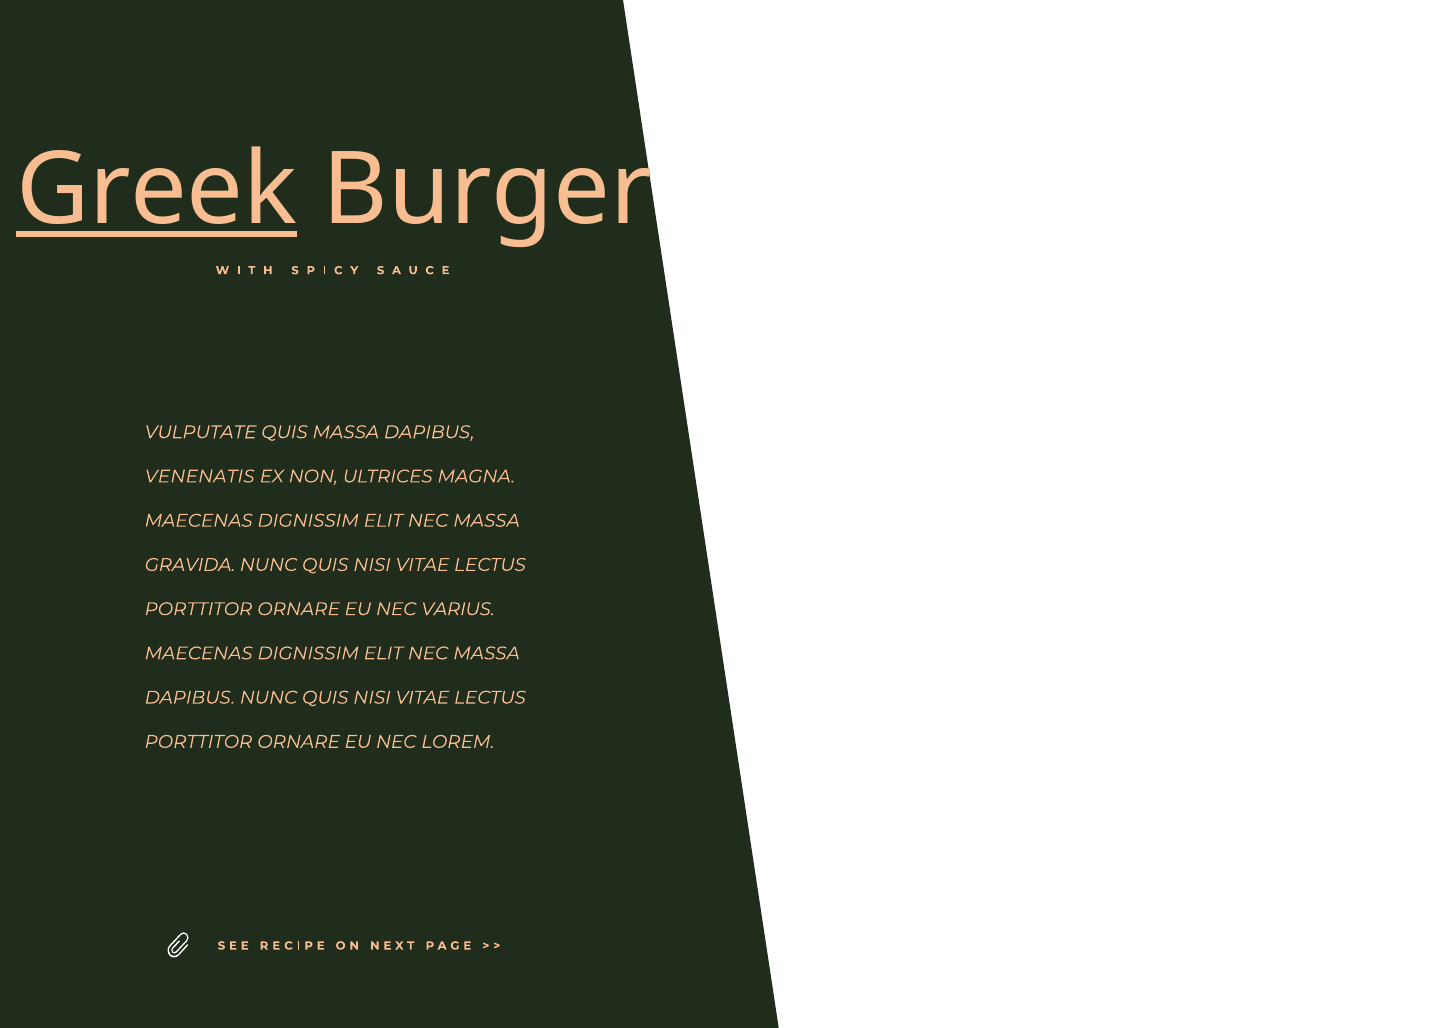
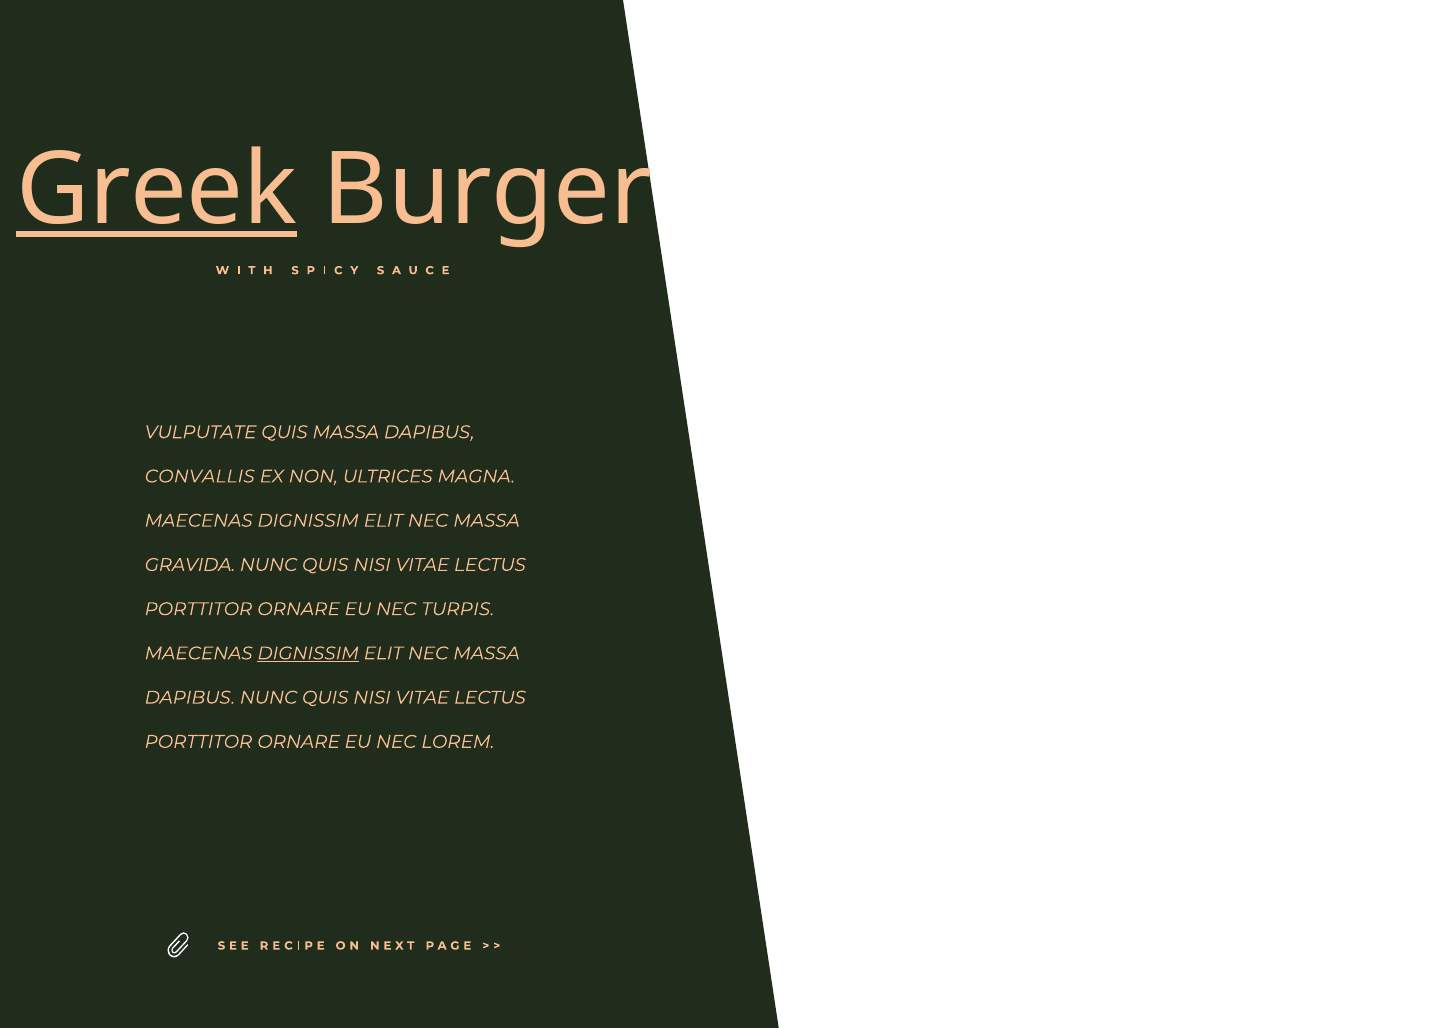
VENENATIS: VENENATIS -> CONVALLIS
VARIUS: VARIUS -> TURPIS
DIGNISSIM at (308, 654) underline: none -> present
